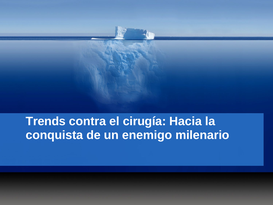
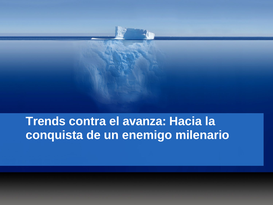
cirugía: cirugía -> avanza
